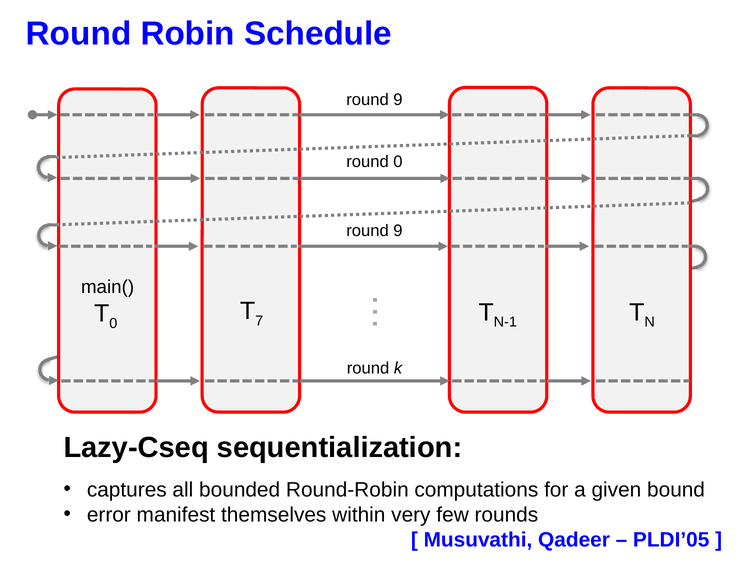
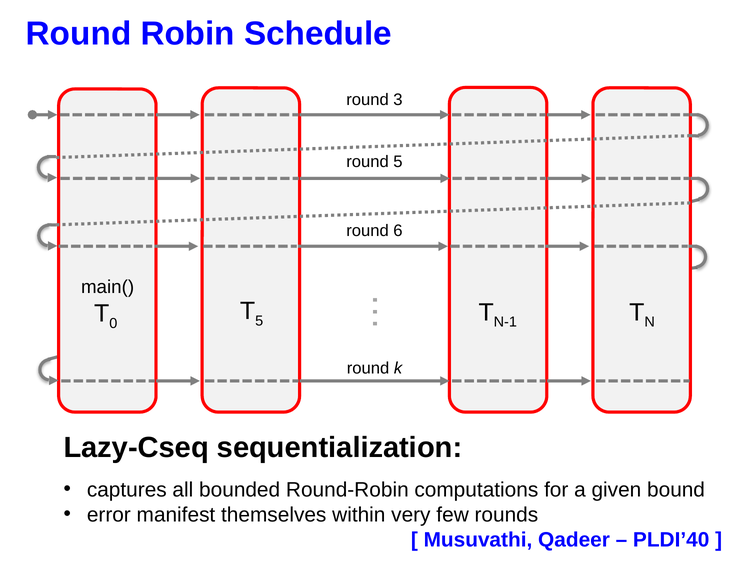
9 at (398, 99): 9 -> 3
round 0: 0 -> 5
9 at (398, 231): 9 -> 6
7 at (259, 321): 7 -> 5
PLDI’05: PLDI’05 -> PLDI’40
